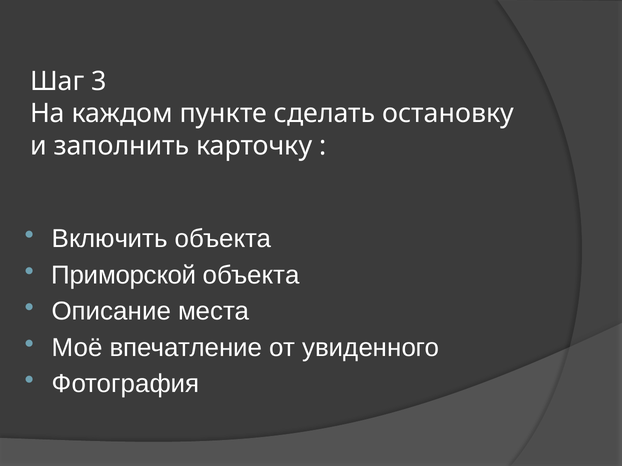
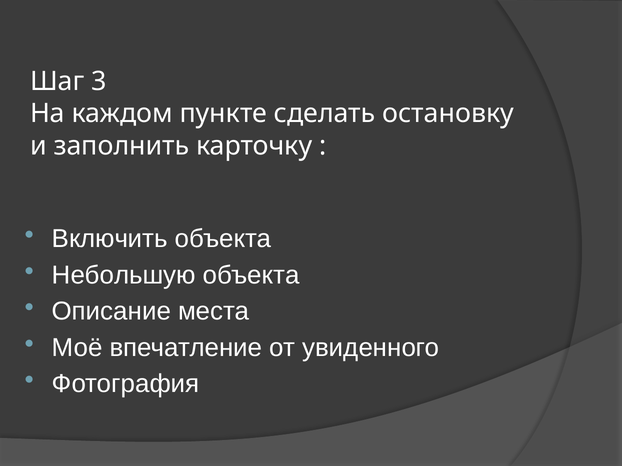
Приморской: Приморской -> Небольшую
